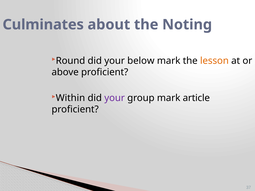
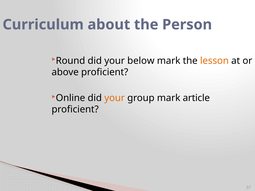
Culminates: Culminates -> Curriculum
Noting: Noting -> Person
Within: Within -> Online
your at (115, 98) colour: purple -> orange
